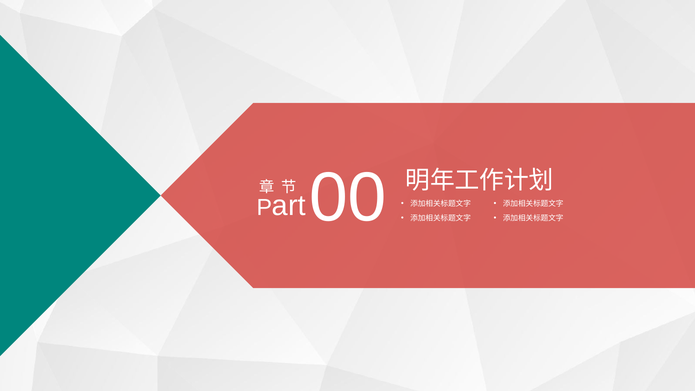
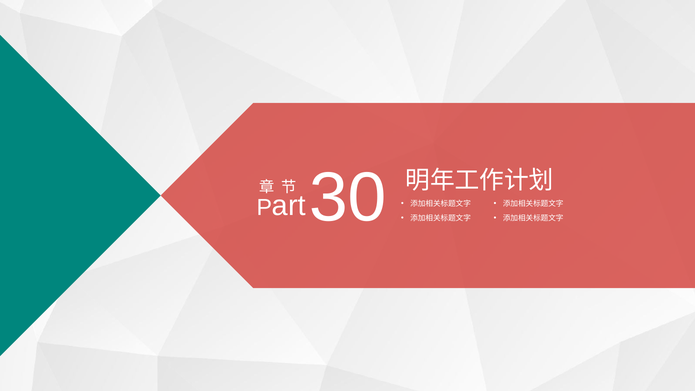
00: 00 -> 30
